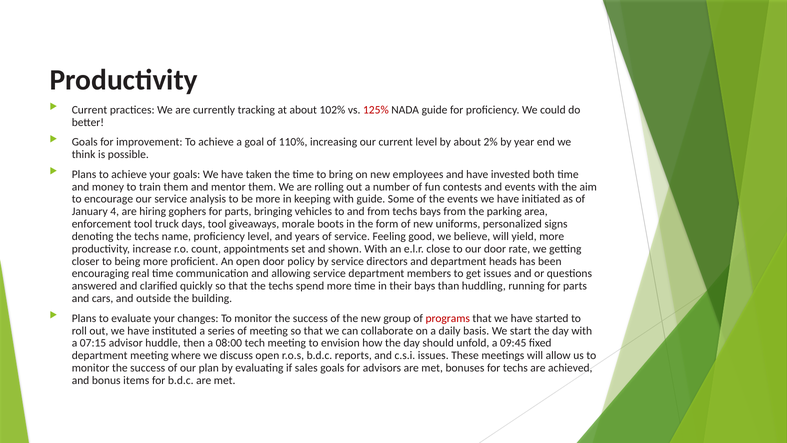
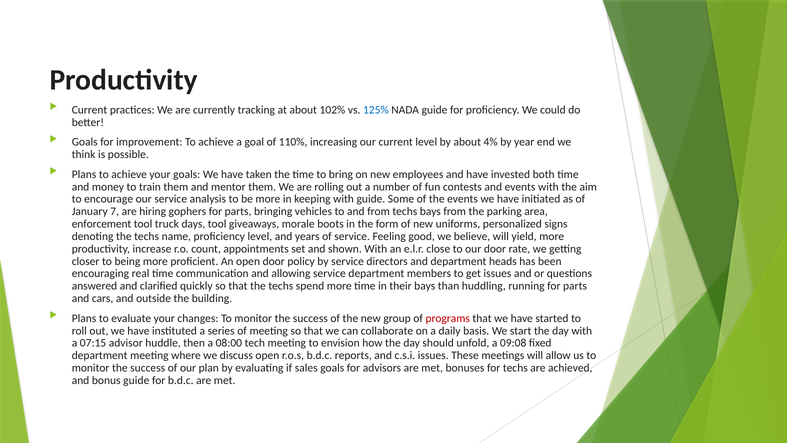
125% colour: red -> blue
2%: 2% -> 4%
4: 4 -> 7
09:45: 09:45 -> 09:08
bonus items: items -> guide
